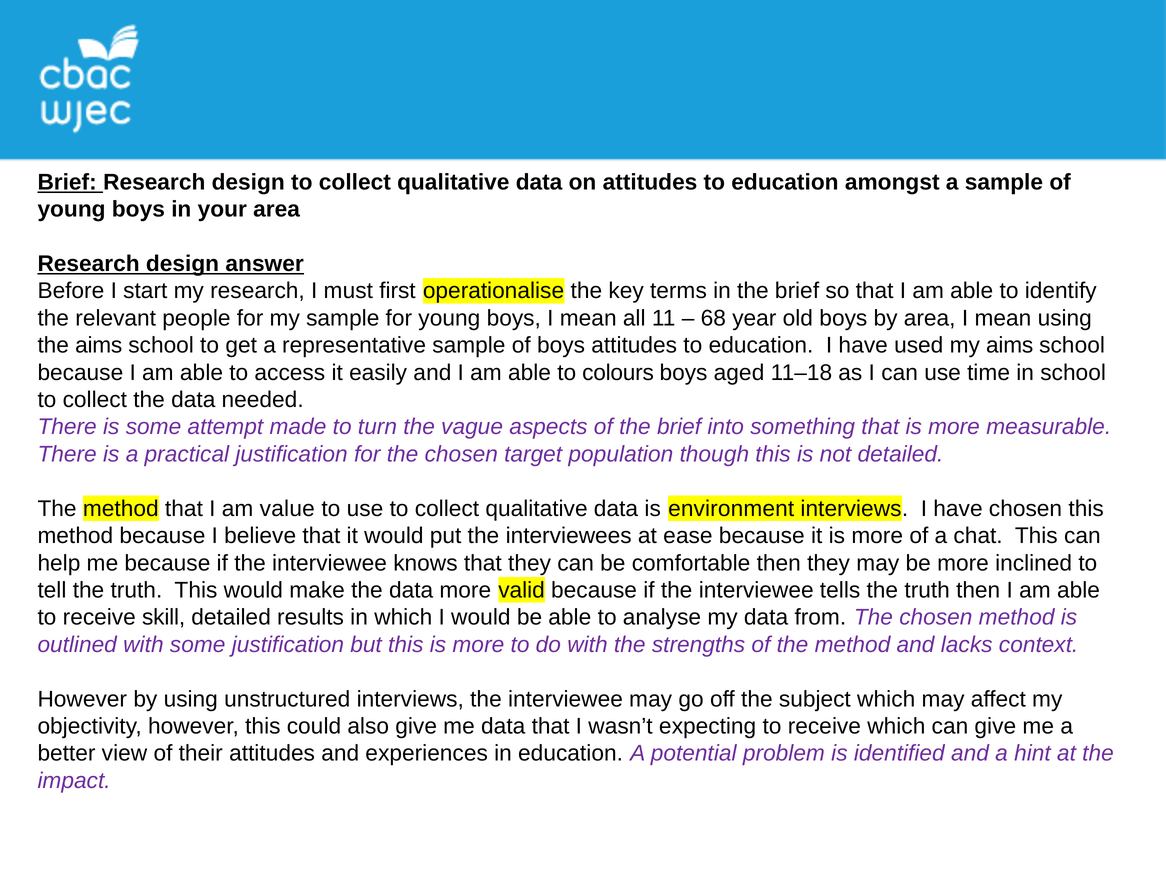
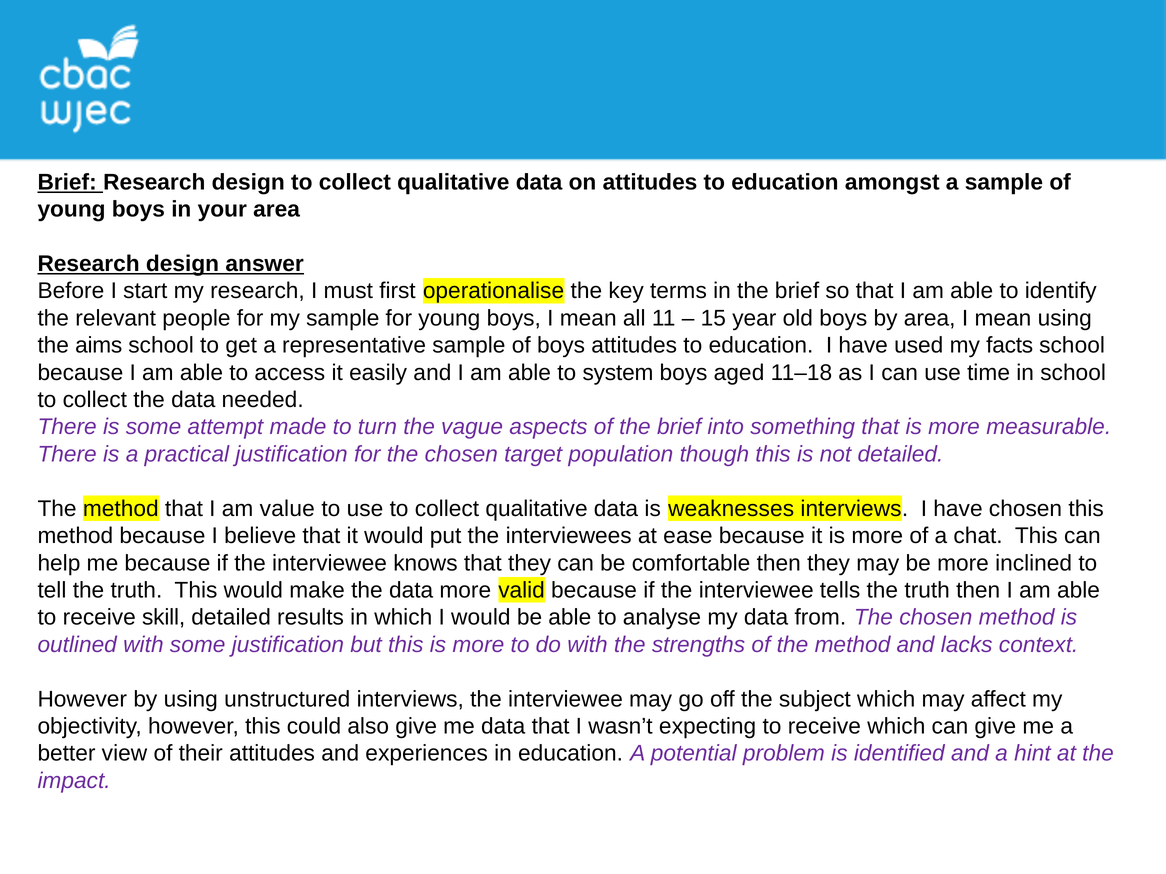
68: 68 -> 15
my aims: aims -> facts
colours: colours -> system
environment: environment -> weaknesses
